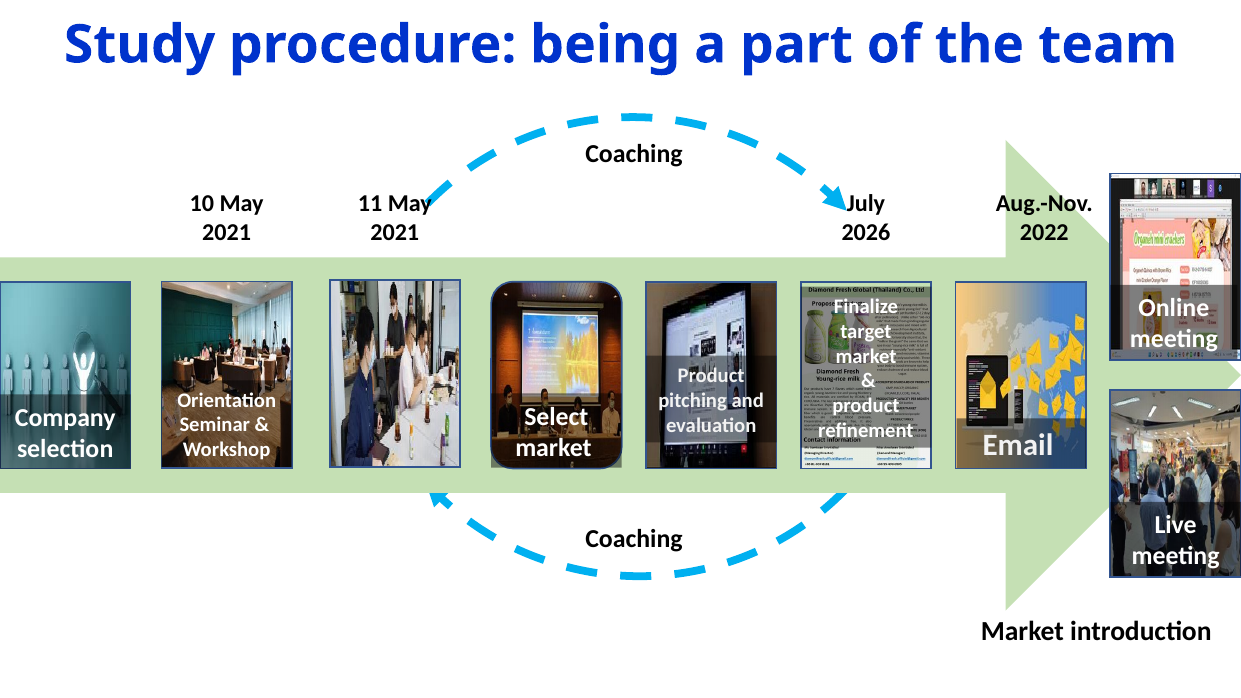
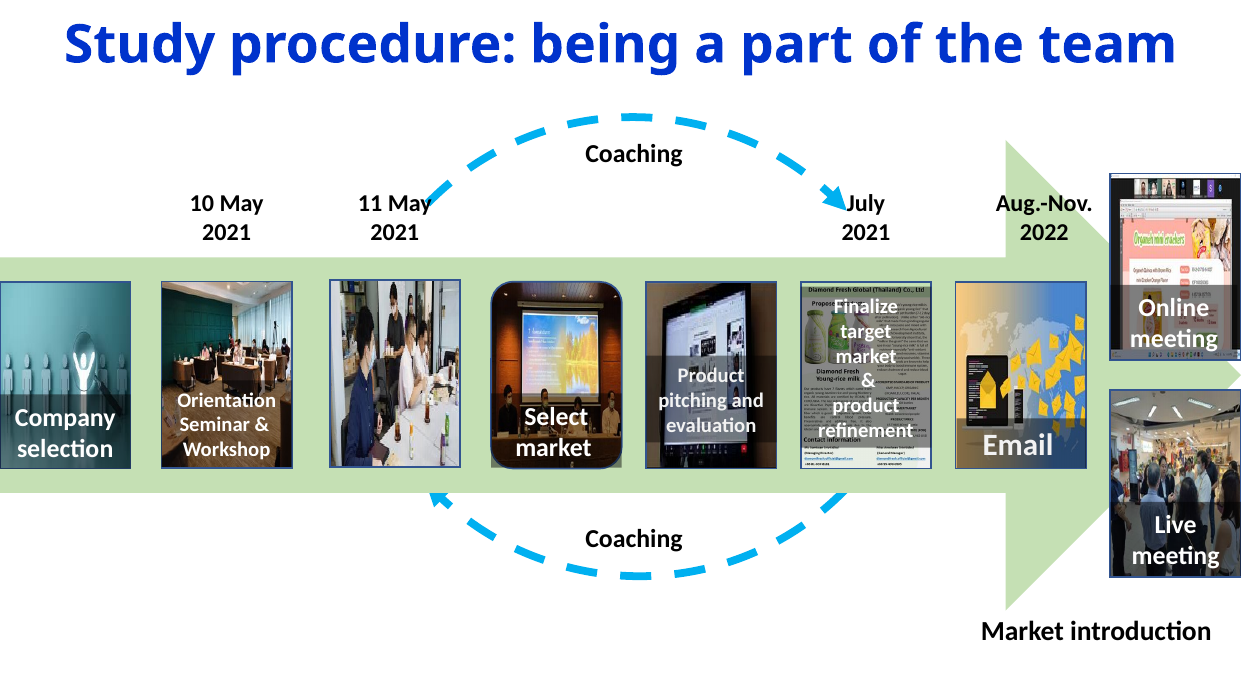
2026 at (866, 233): 2026 -> 2021
